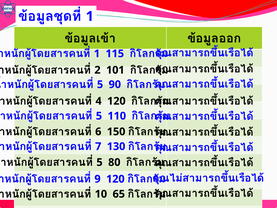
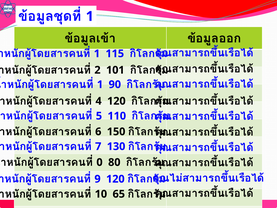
5 at (100, 84): 5 -> 1
5 at (100, 162): 5 -> 0
